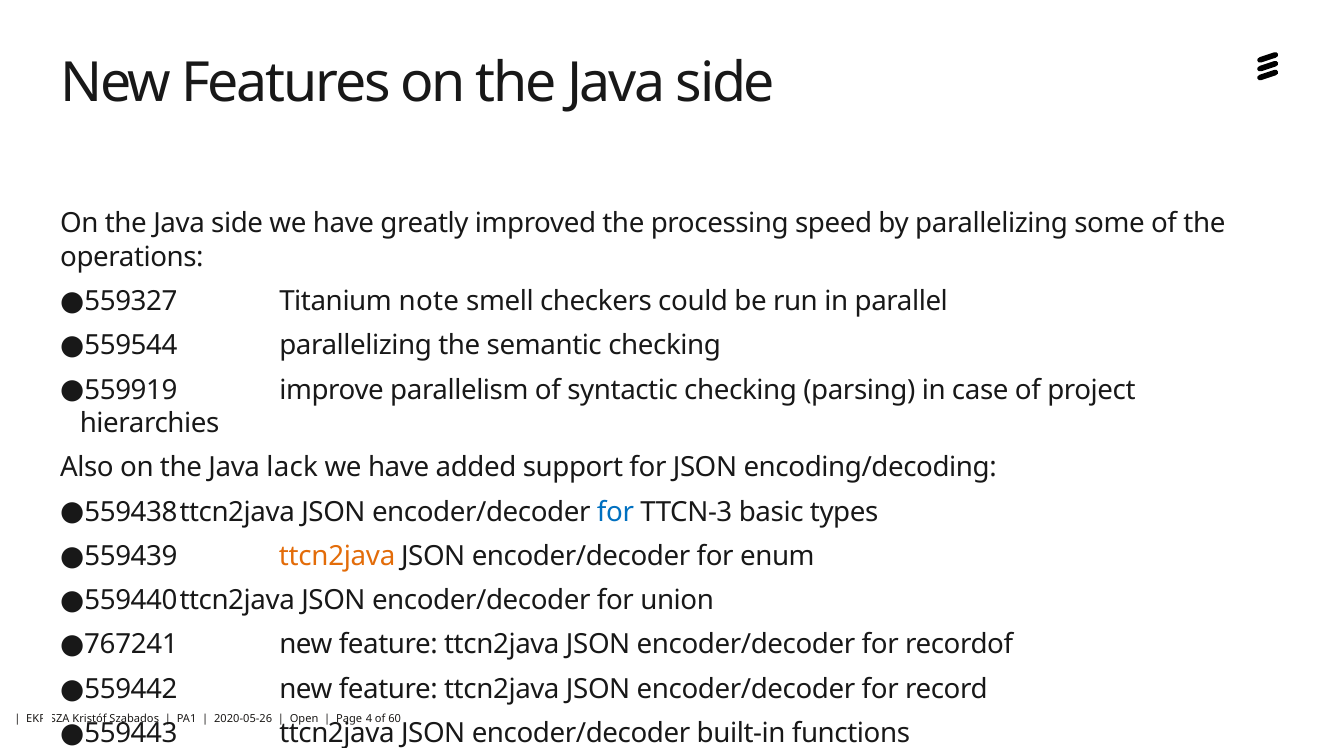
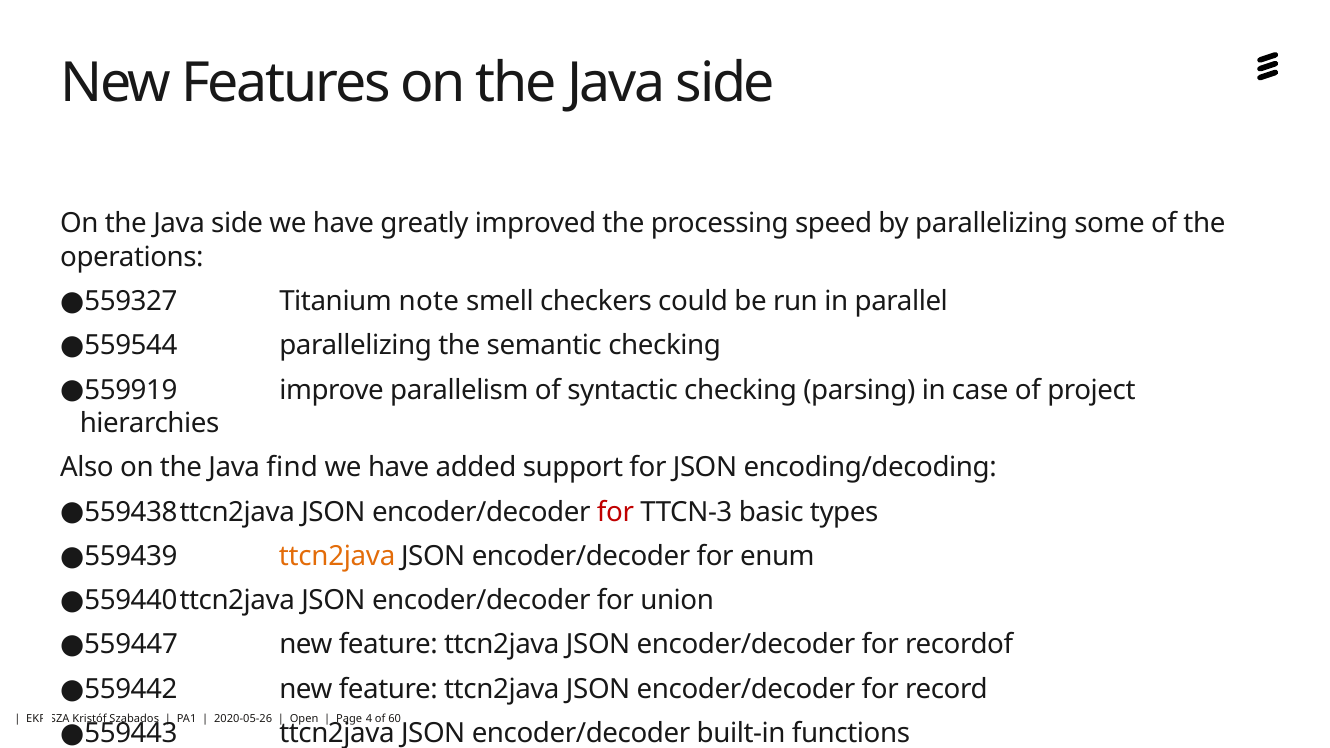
lack: lack -> find
for at (616, 512) colour: blue -> red
767241: 767241 -> 559447
